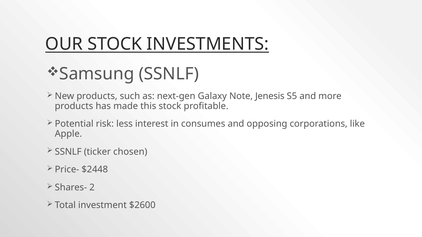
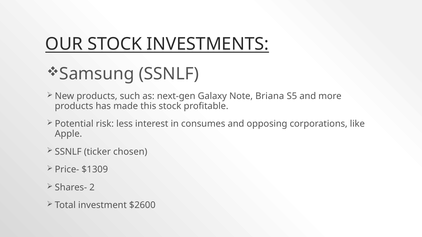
Jenesis: Jenesis -> Briana
$2448: $2448 -> $1309
